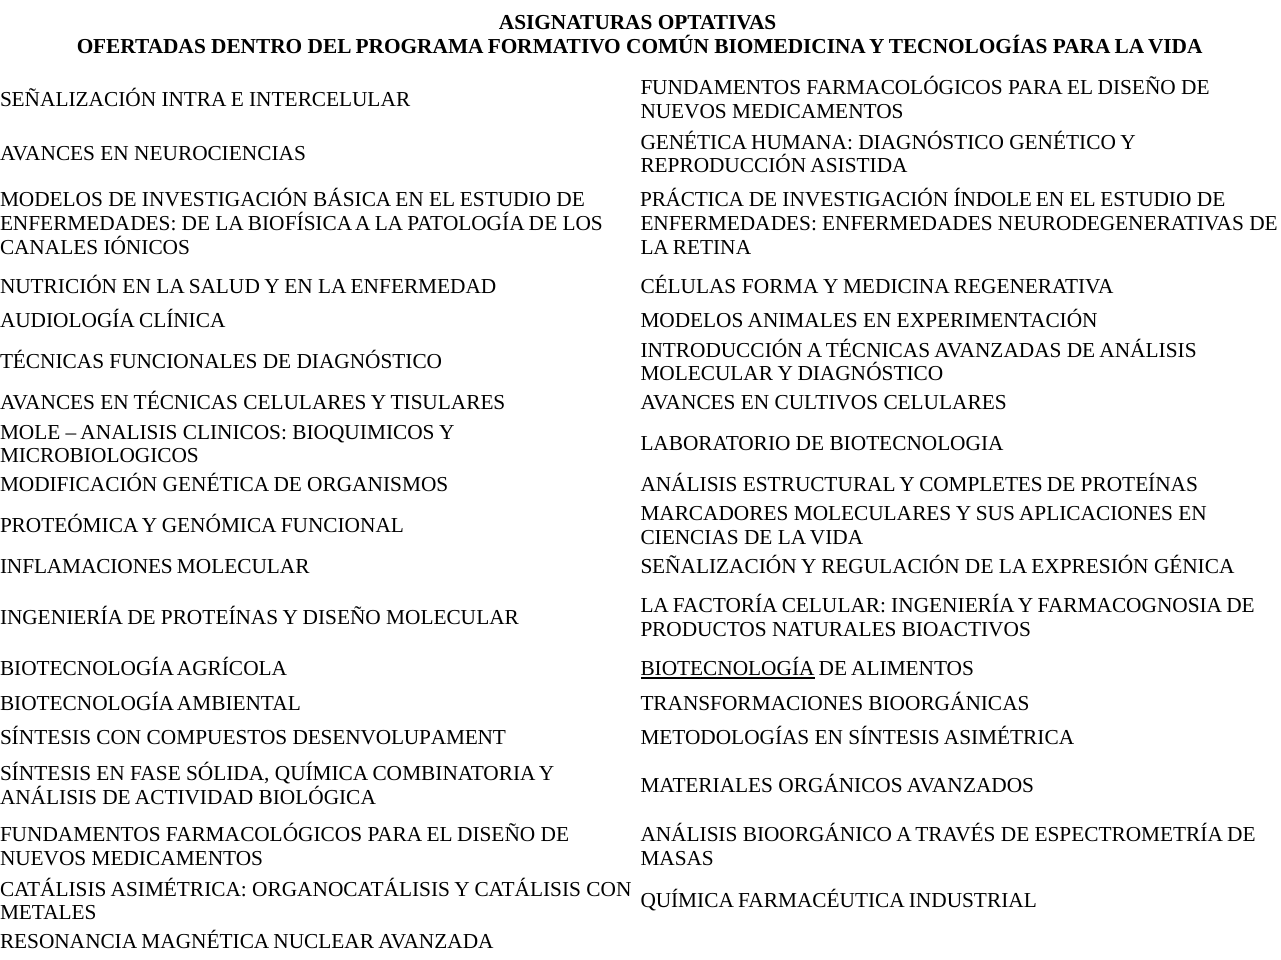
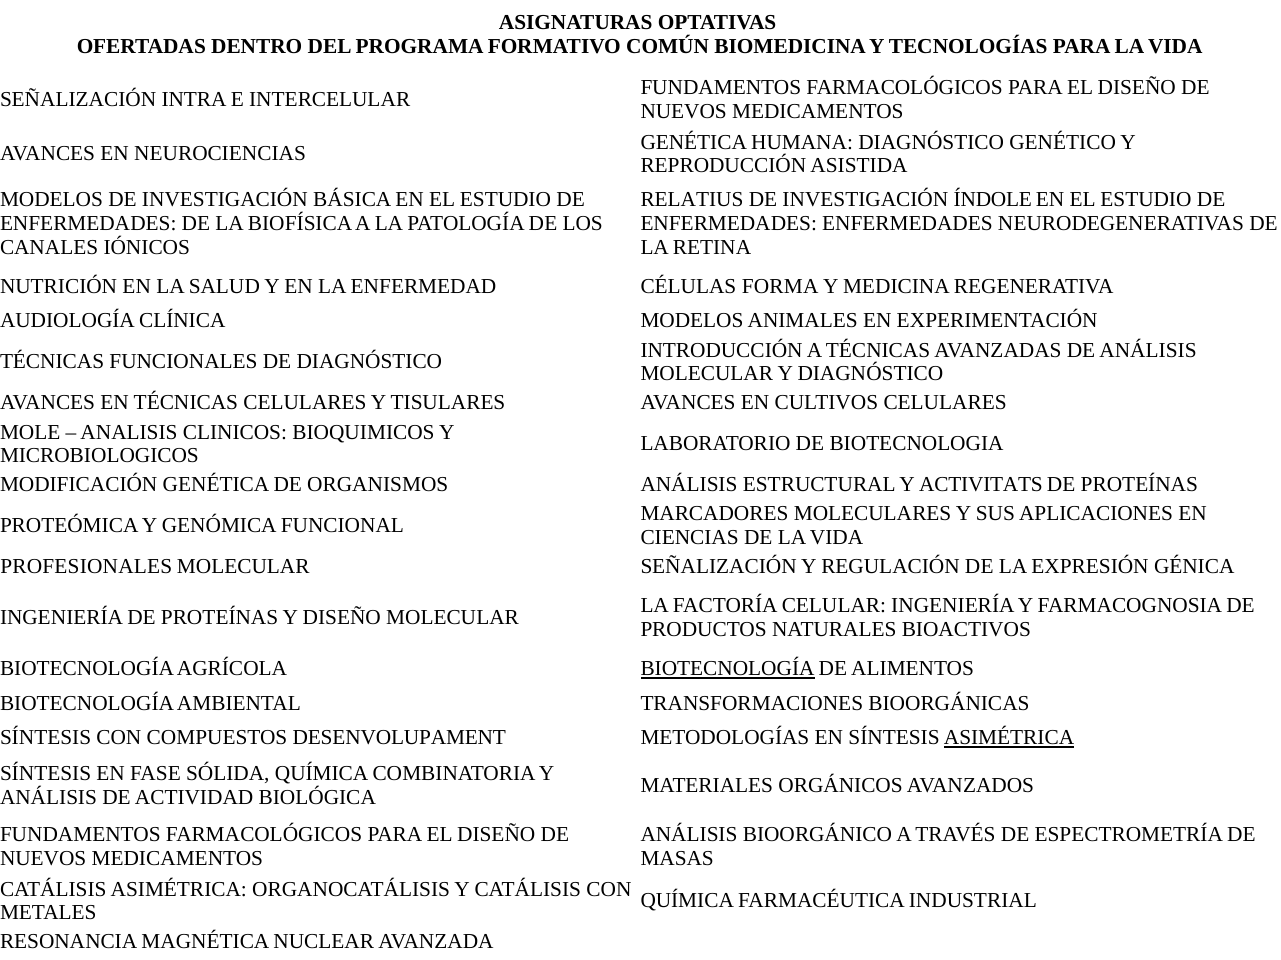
PRÁCTICA: PRÁCTICA -> RELATIUS
COMPLETES: COMPLETES -> ACTIVITATS
INFLAMACIONES: INFLAMACIONES -> PROFESIONALES
ASIMÉTRICA at (1009, 738) underline: none -> present
